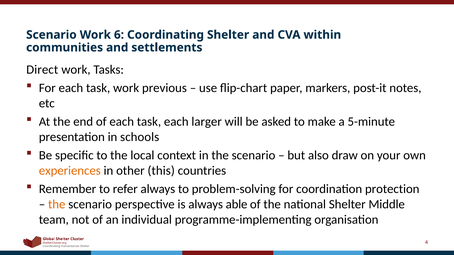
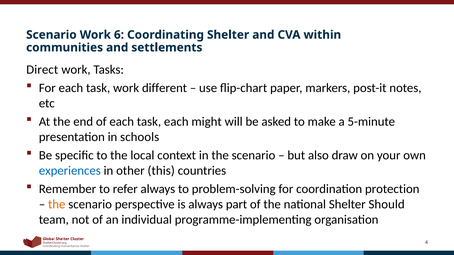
previous: previous -> different
larger: larger -> might
experiences colour: orange -> blue
able: able -> part
Middle: Middle -> Should
